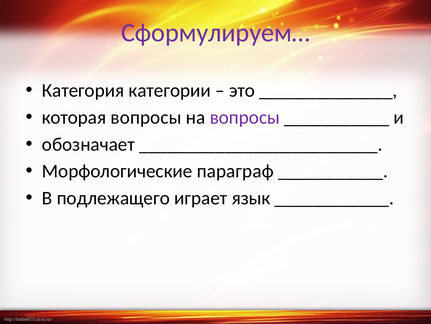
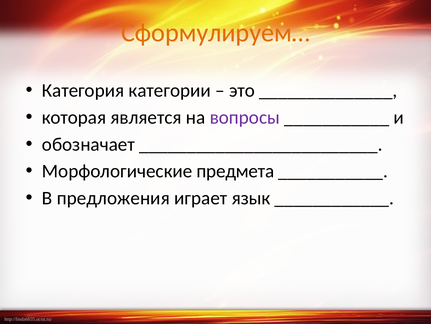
Сформулируем… colour: purple -> orange
которая вопросы: вопросы -> является
параграф: параграф -> предмета
подлежащего: подлежащего -> предложения
